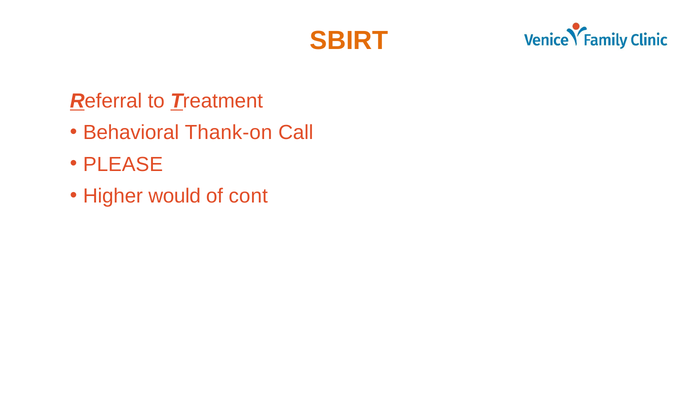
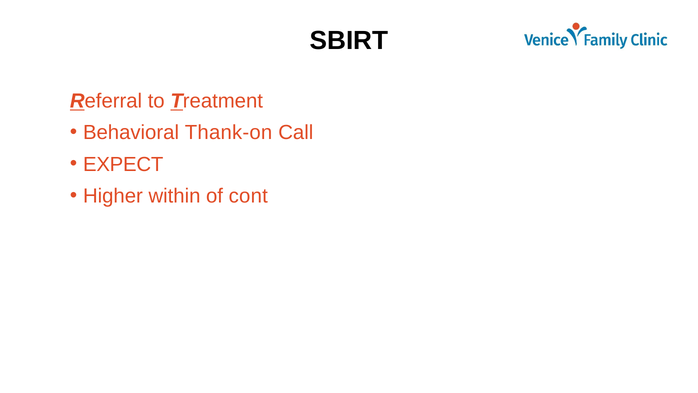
SBIRT colour: orange -> black
PLEASE: PLEASE -> EXPECT
would: would -> within
